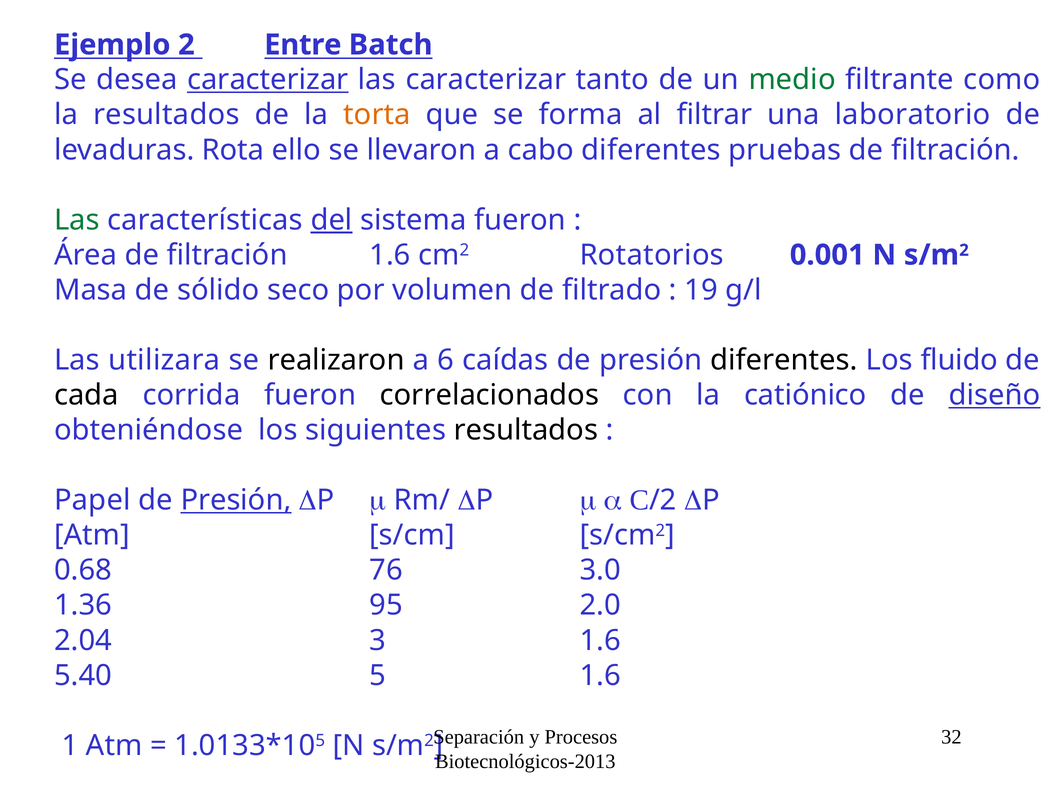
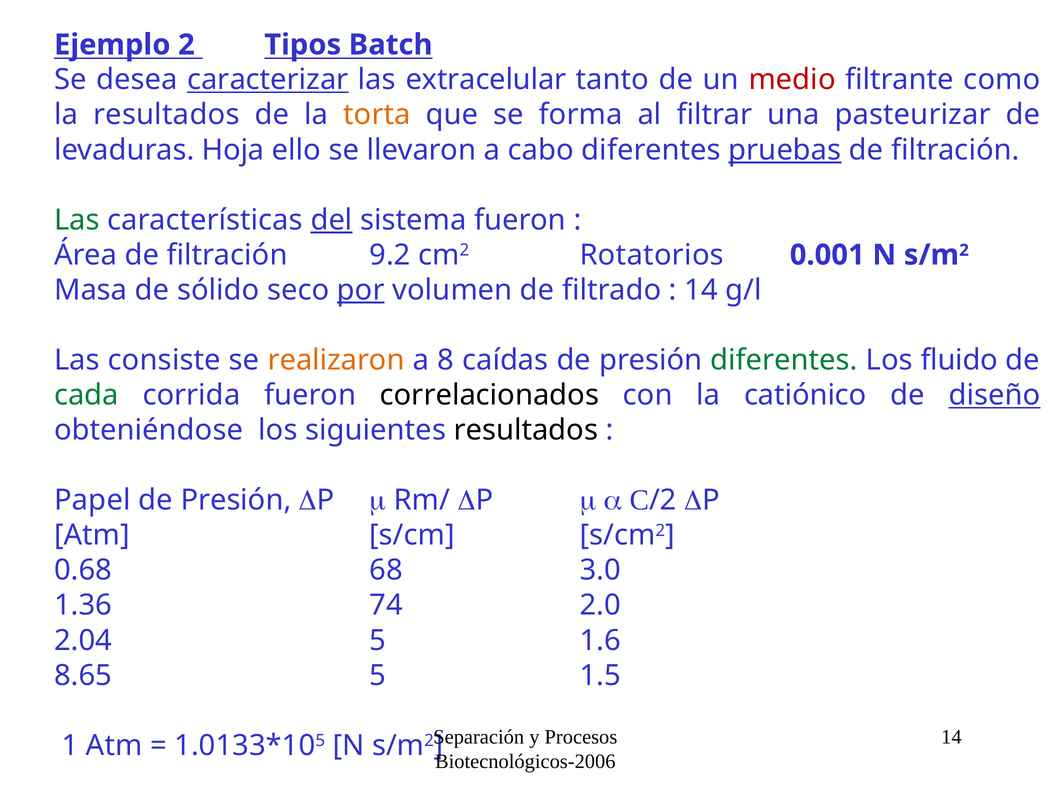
Entre: Entre -> Tipos
las caracterizar: caracterizar -> extracelular
medio colour: green -> red
laboratorio: laboratorio -> pasteurizar
Rota: Rota -> Hoja
pruebas underline: none -> present
filtración 1.6: 1.6 -> 9.2
por underline: none -> present
19 at (701, 290): 19 -> 14
utilizara: utilizara -> consiste
realizaron colour: black -> orange
6: 6 -> 8
diferentes at (784, 360) colour: black -> green
cada colour: black -> green
Presión at (236, 500) underline: present -> none
76: 76 -> 68
95: 95 -> 74
2.04 3: 3 -> 5
5.40: 5.40 -> 8.65
5 1.6: 1.6 -> 1.5
s/m2 32: 32 -> 14
Biotecnológicos-2013: Biotecnológicos-2013 -> Biotecnológicos-2006
